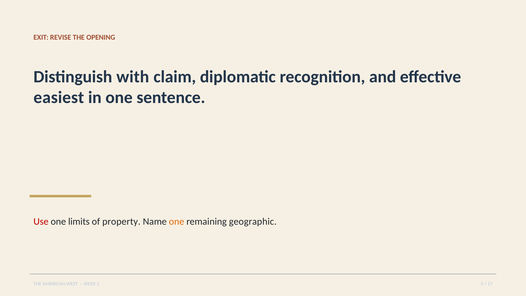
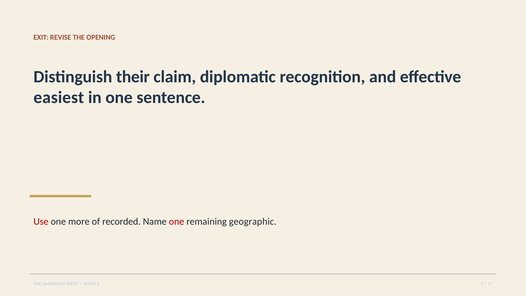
with: with -> their
limits: limits -> more
property: property -> recorded
one at (177, 221) colour: orange -> red
